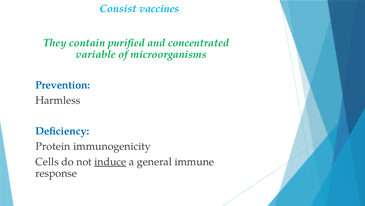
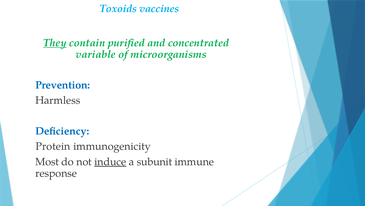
Consist: Consist -> Toxoids
They underline: none -> present
Cells: Cells -> Most
general: general -> subunit
